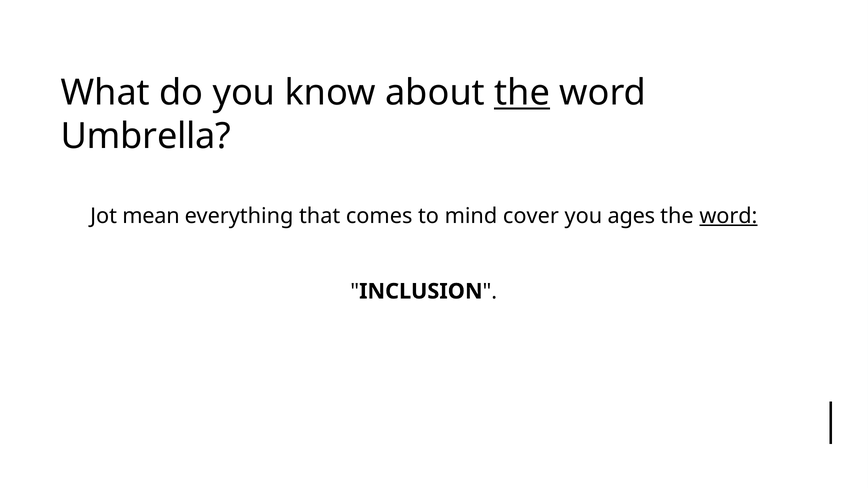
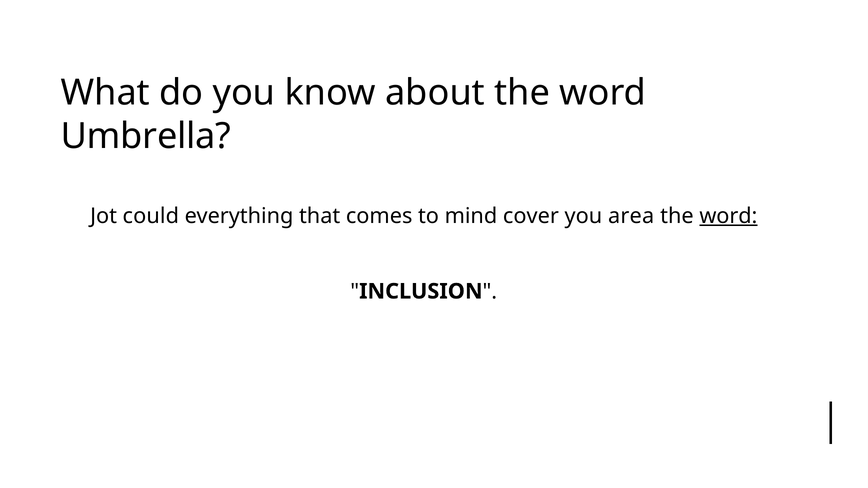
the at (522, 93) underline: present -> none
mean: mean -> could
ages: ages -> area
